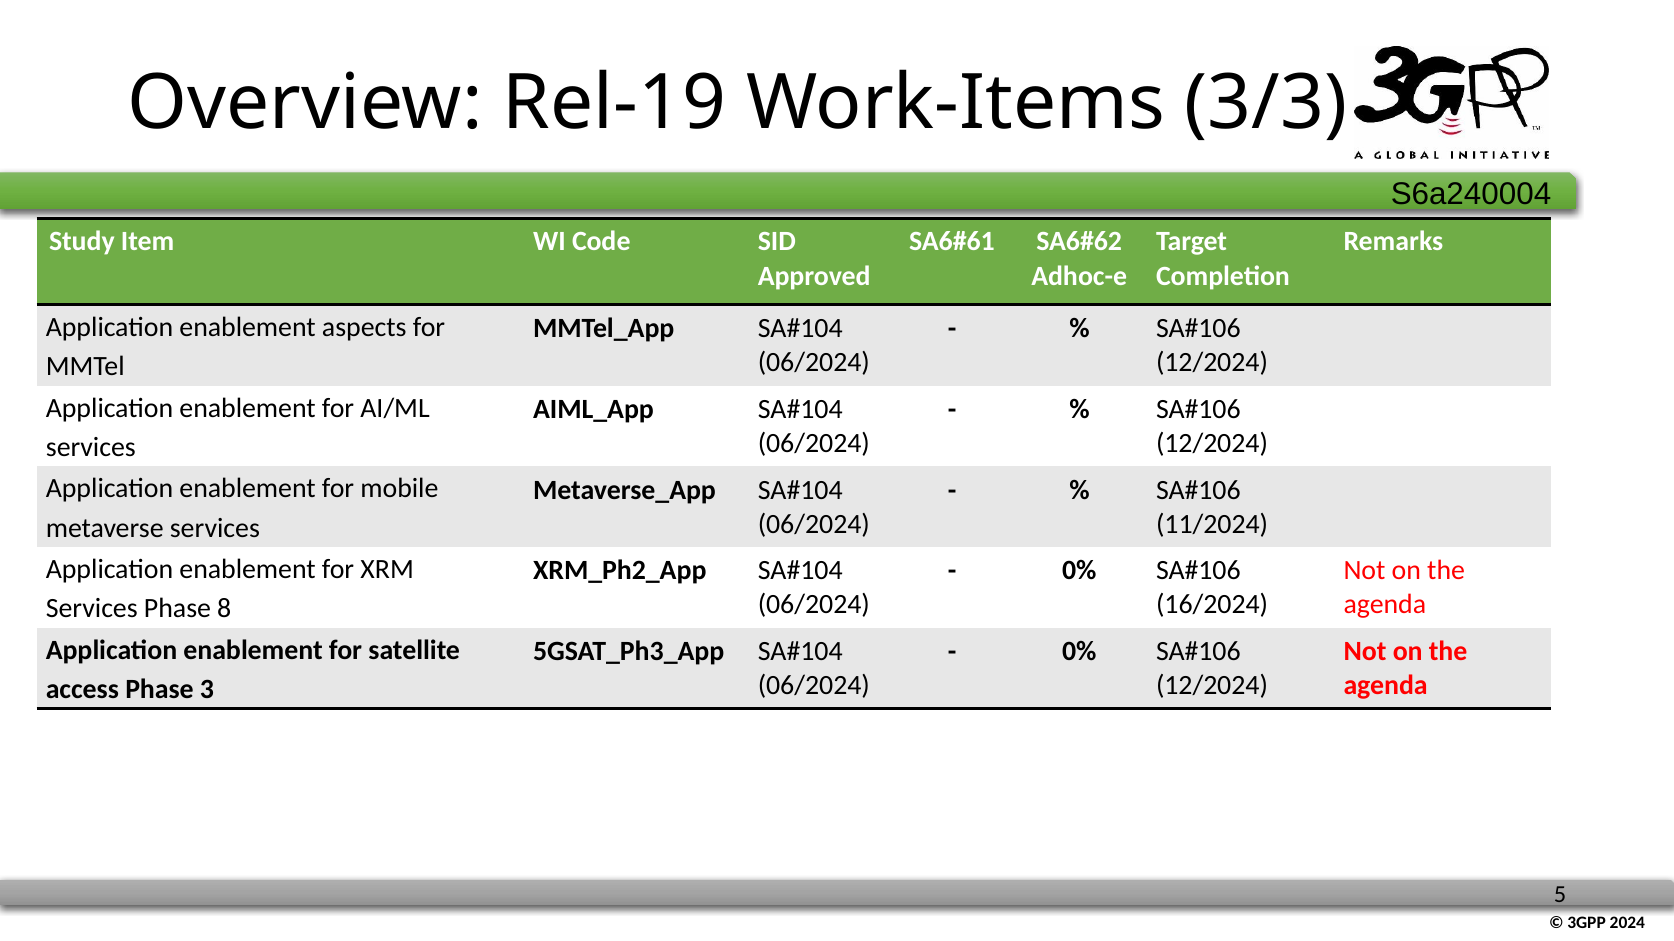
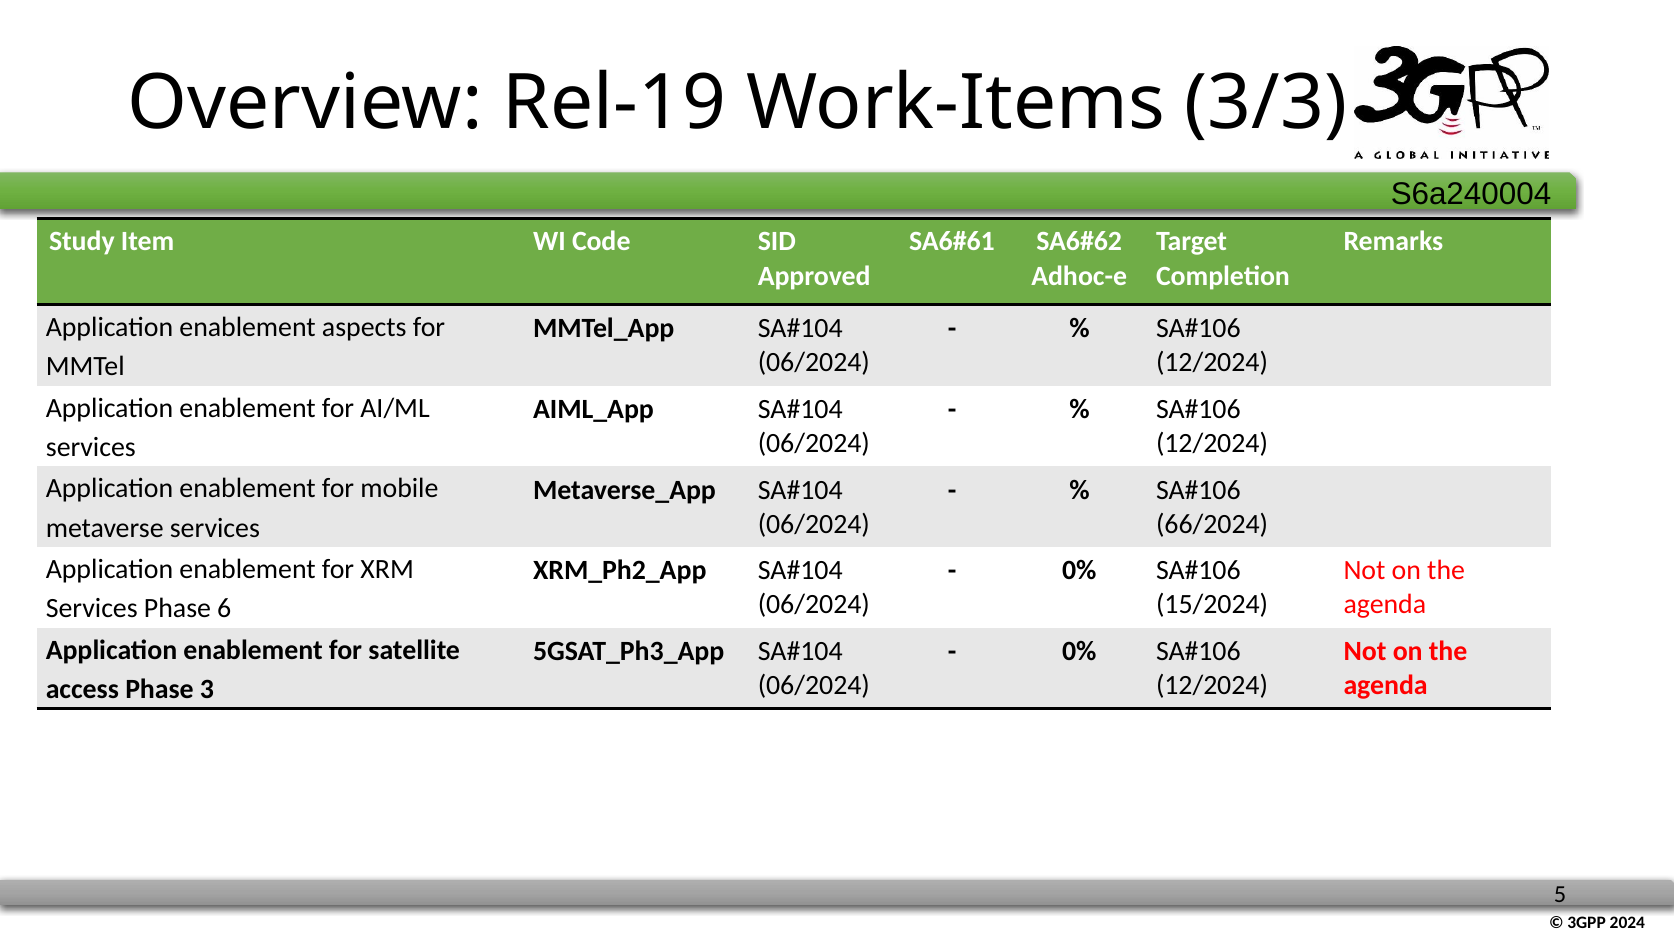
11/2024: 11/2024 -> 66/2024
16/2024: 16/2024 -> 15/2024
8: 8 -> 6
